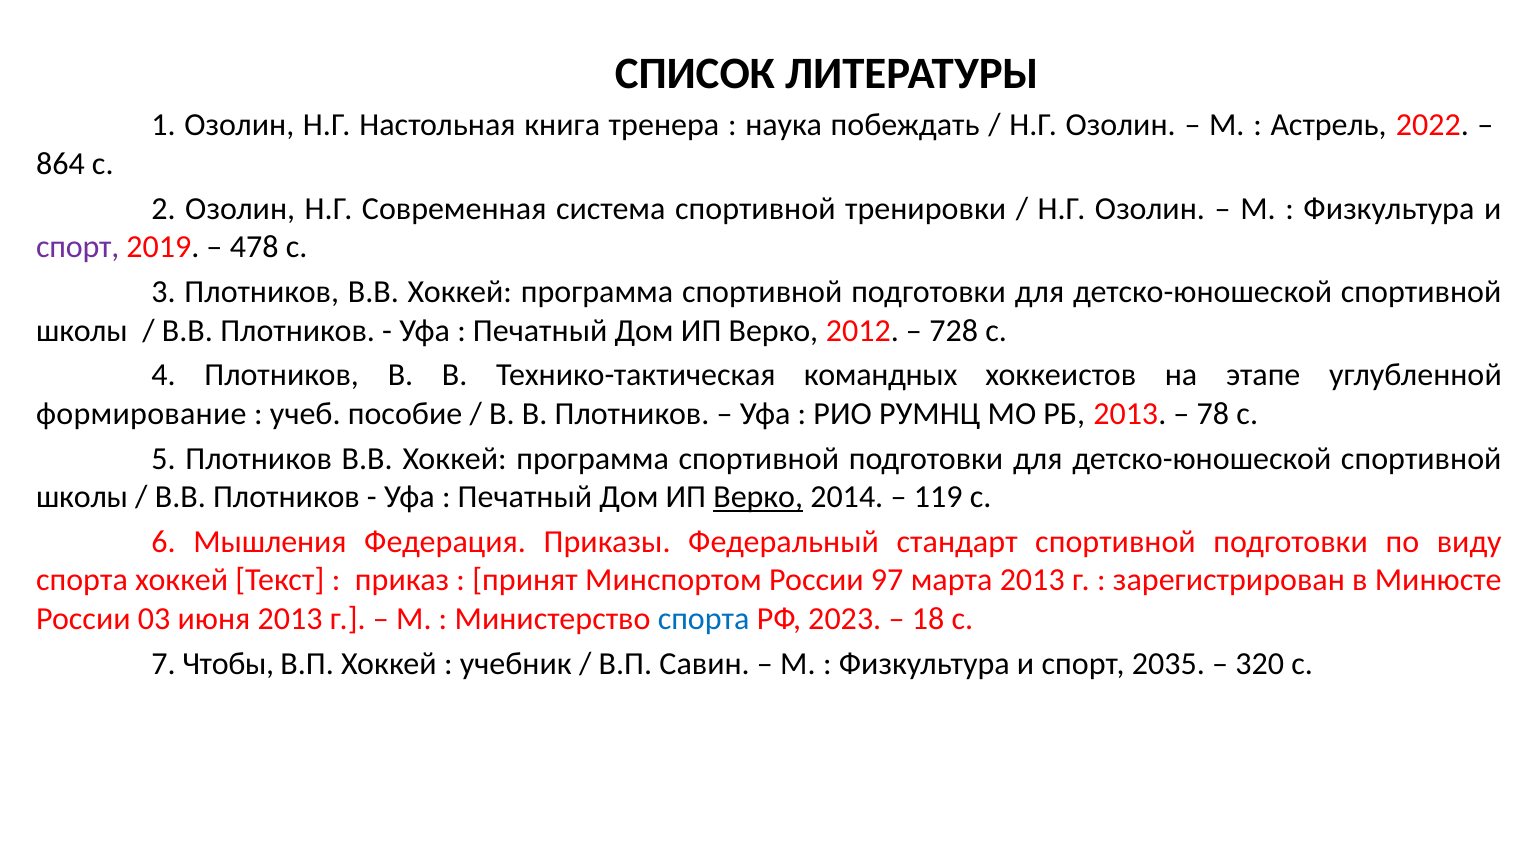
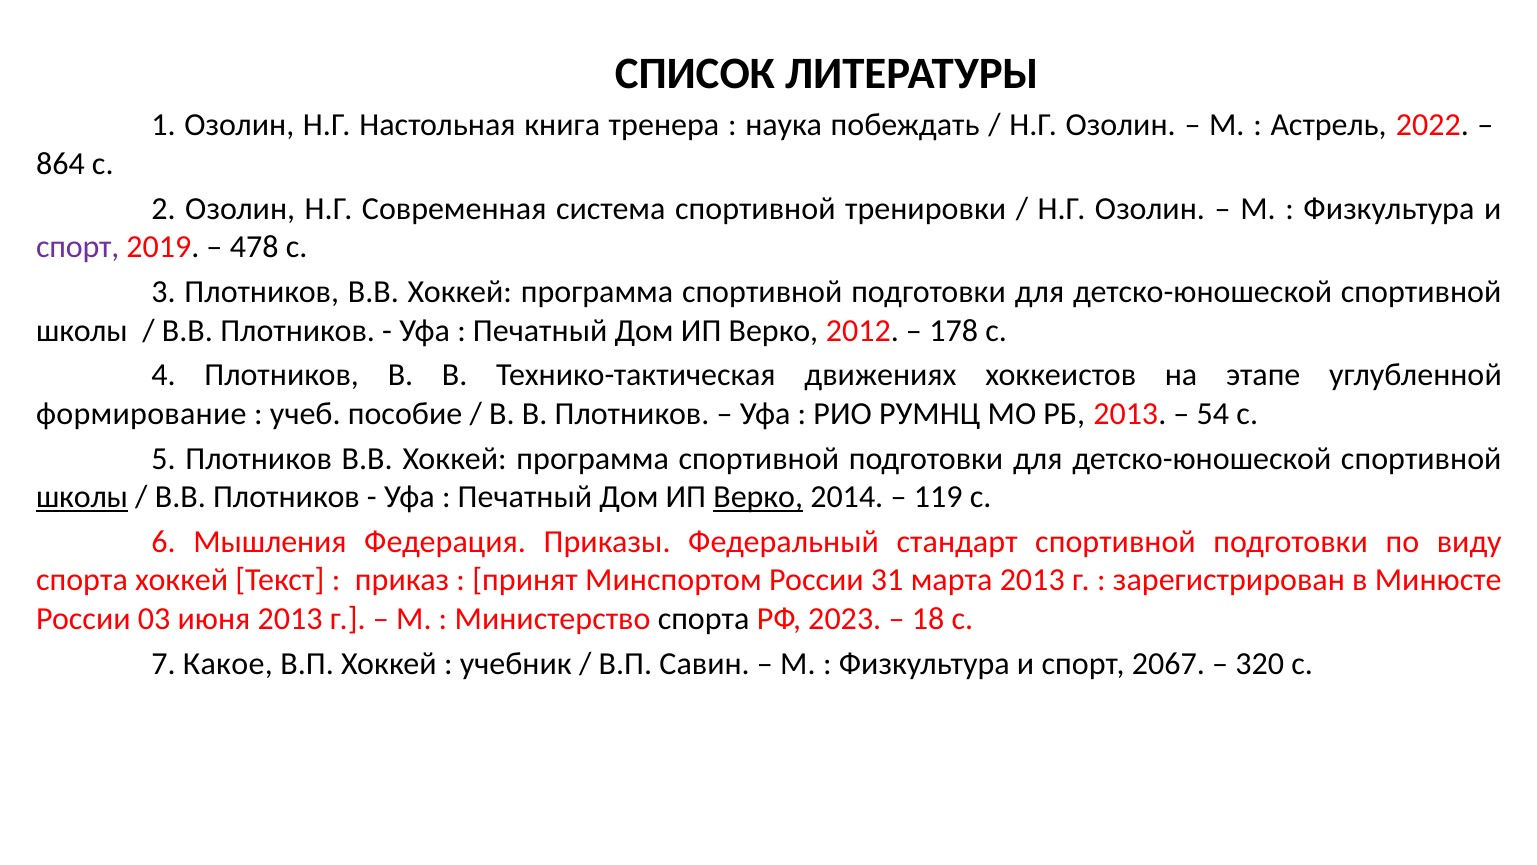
728: 728 -> 178
командных: командных -> движениях
78: 78 -> 54
школы at (82, 497) underline: none -> present
97: 97 -> 31
спорта at (704, 619) colour: blue -> black
Чтобы: Чтобы -> Какое
2035: 2035 -> 2067
